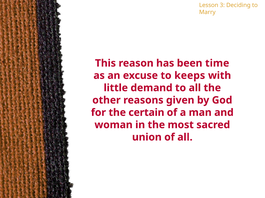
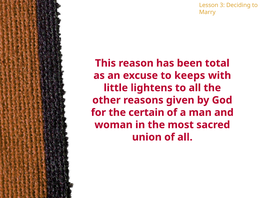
time: time -> total
demand: demand -> lightens
